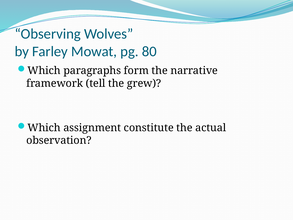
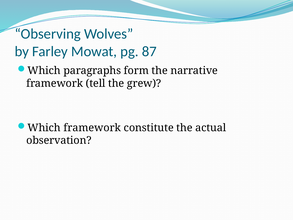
80: 80 -> 87
Which assignment: assignment -> framework
